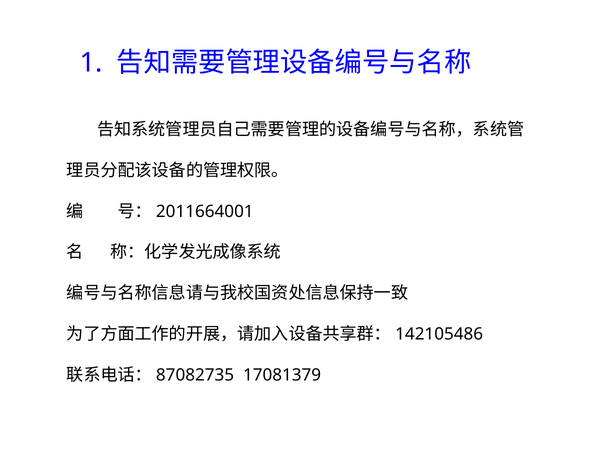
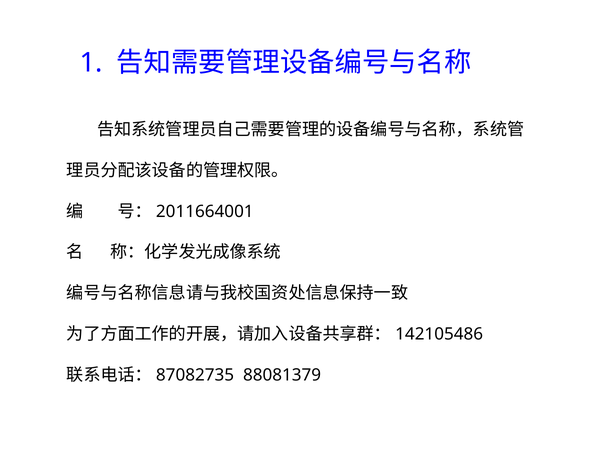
17081379: 17081379 -> 88081379
